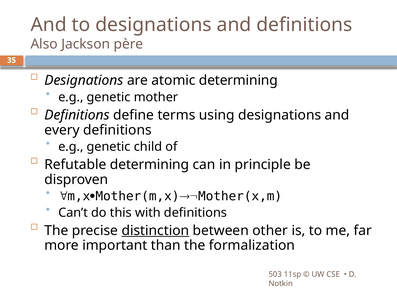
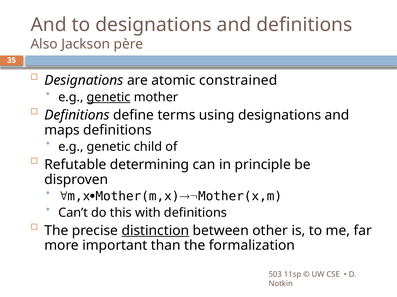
atomic determining: determining -> constrained
genetic at (109, 98) underline: none -> present
every: every -> maps
